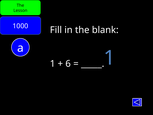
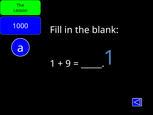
6: 6 -> 9
